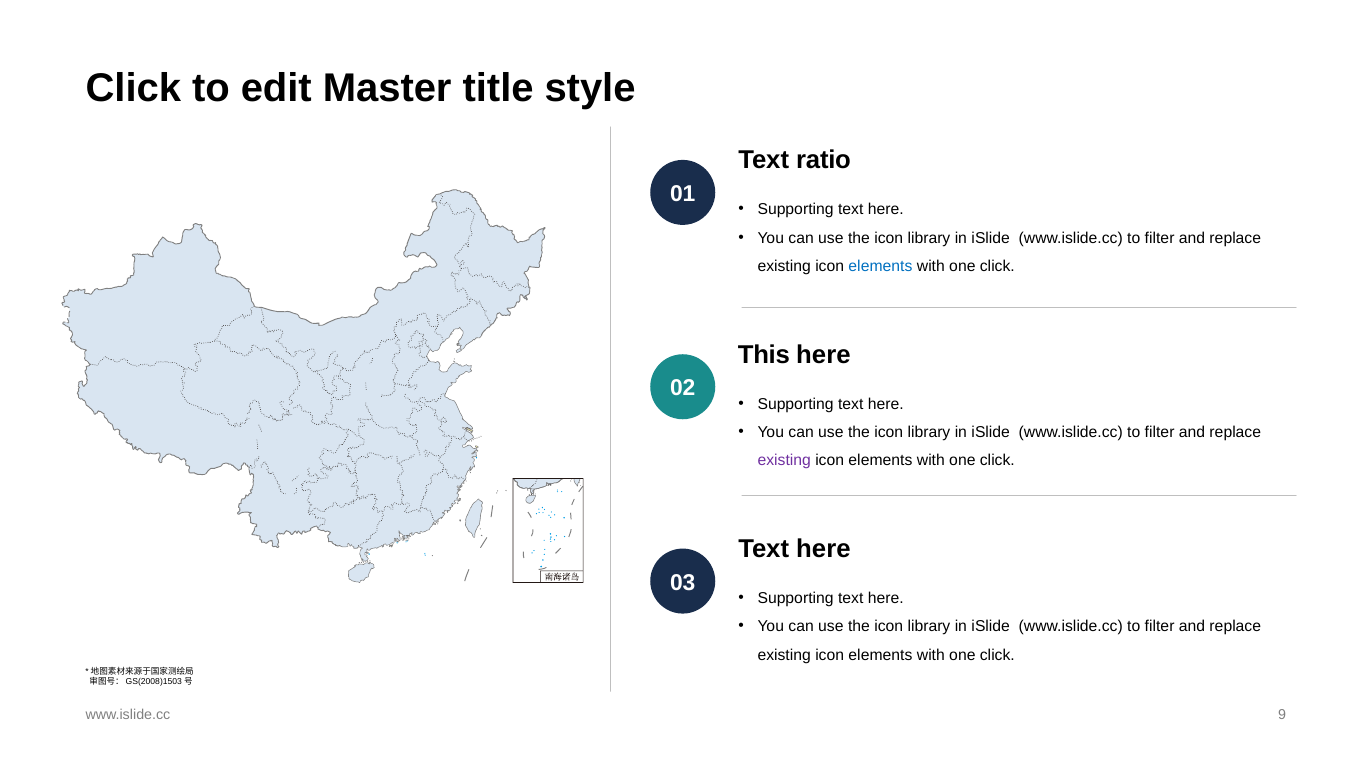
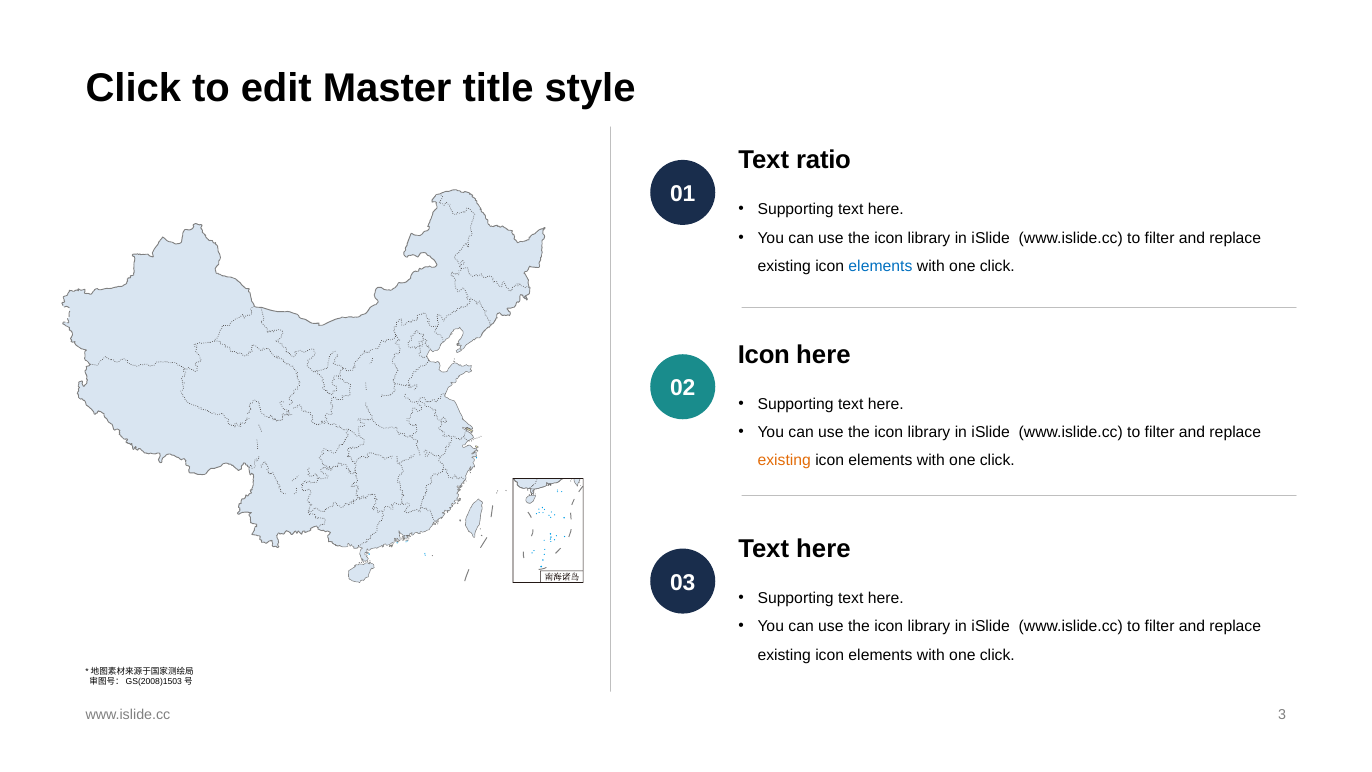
This at (764, 355): This -> Icon
existing at (784, 460) colour: purple -> orange
9: 9 -> 3
